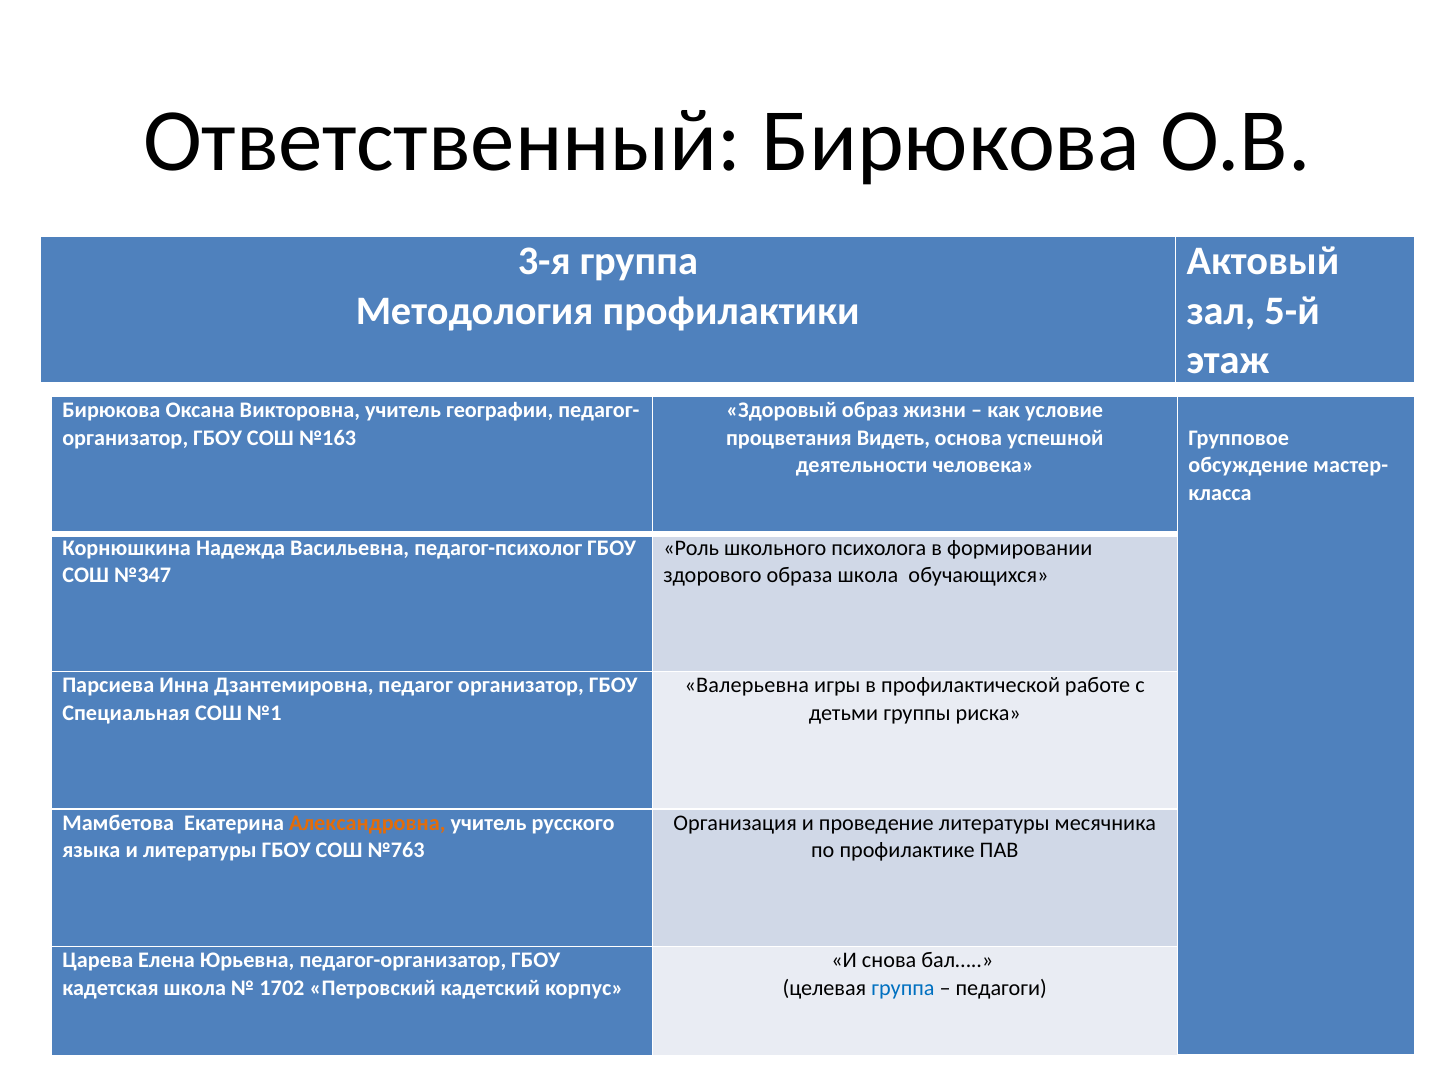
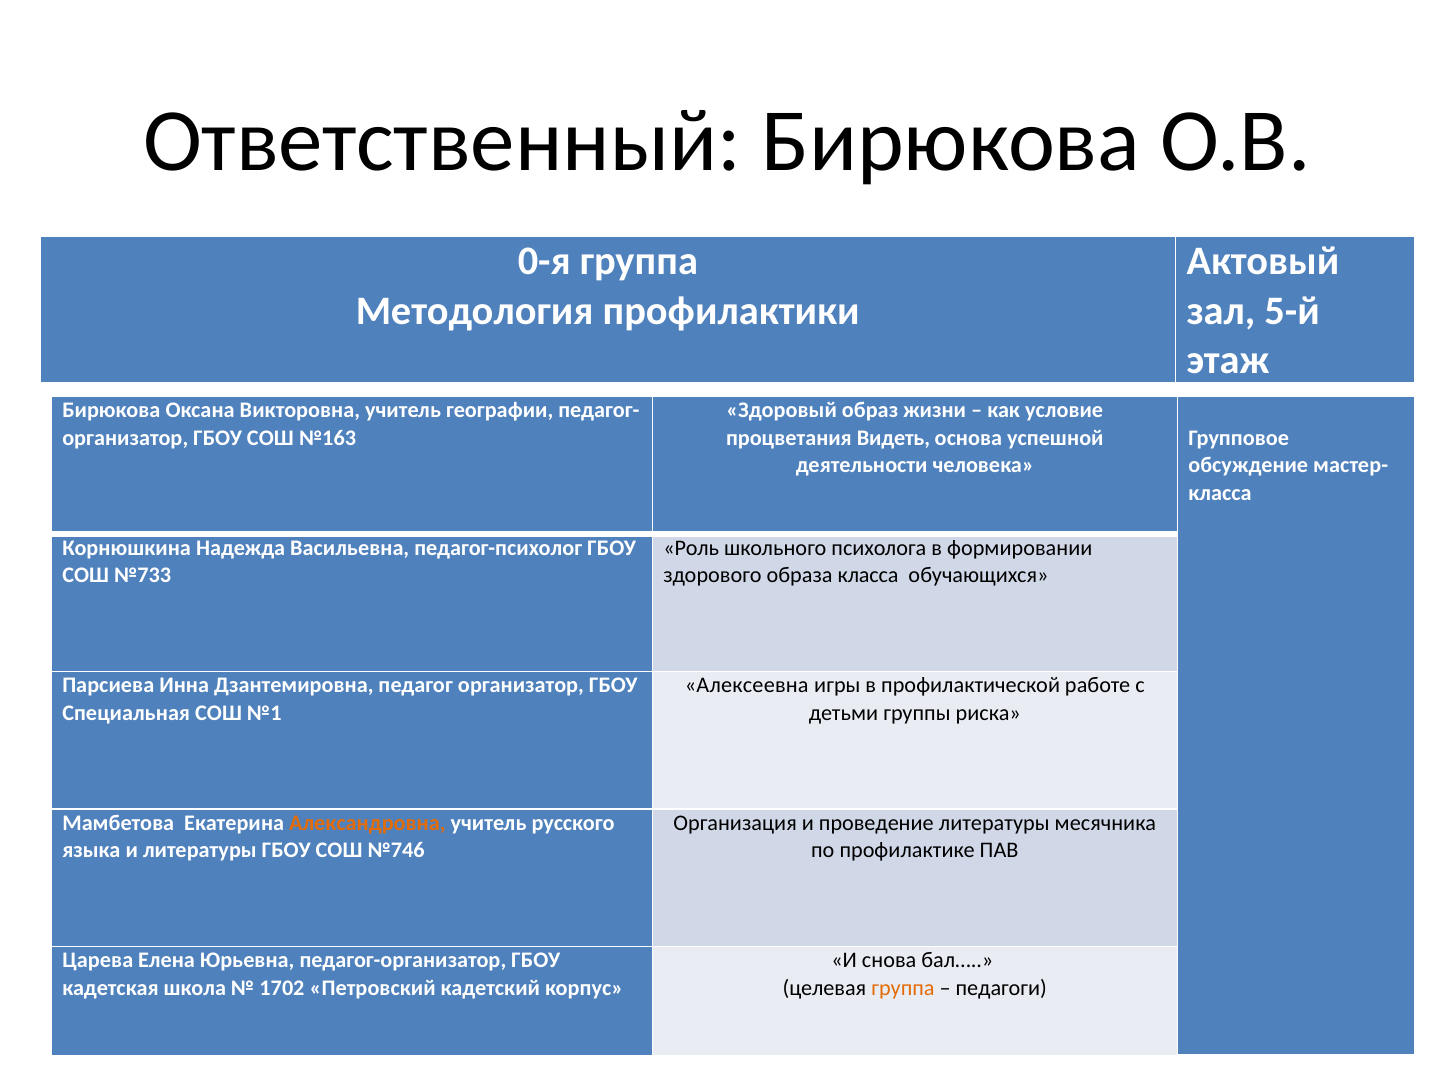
3-я: 3-я -> 0-я
№347: №347 -> №733
образа школа: школа -> класса
Валерьевна: Валерьевна -> Алексеевна
№763: №763 -> №746
группа at (903, 988) colour: blue -> orange
